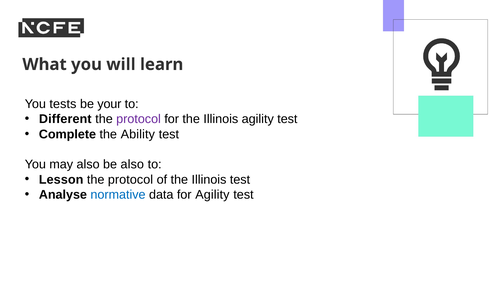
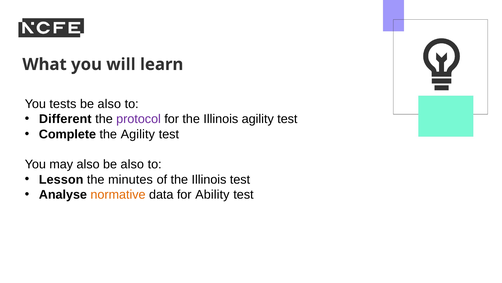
your at (109, 104): your -> also
the Ability: Ability -> Agility
protocol at (131, 179): protocol -> minutes
normative colour: blue -> orange
for Agility: Agility -> Ability
